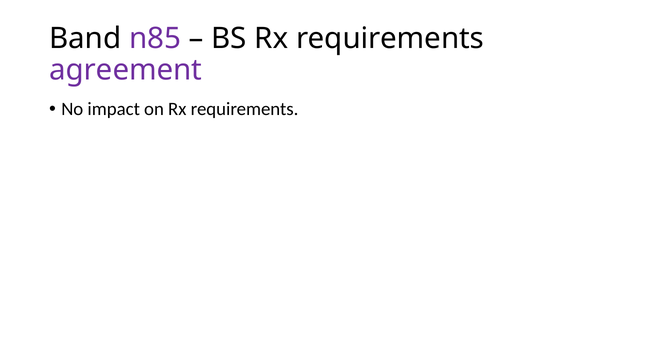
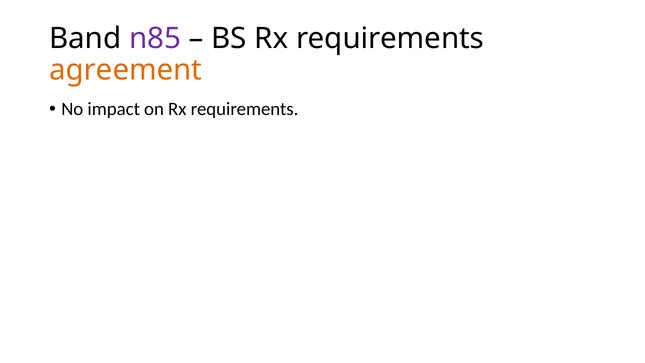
agreement colour: purple -> orange
